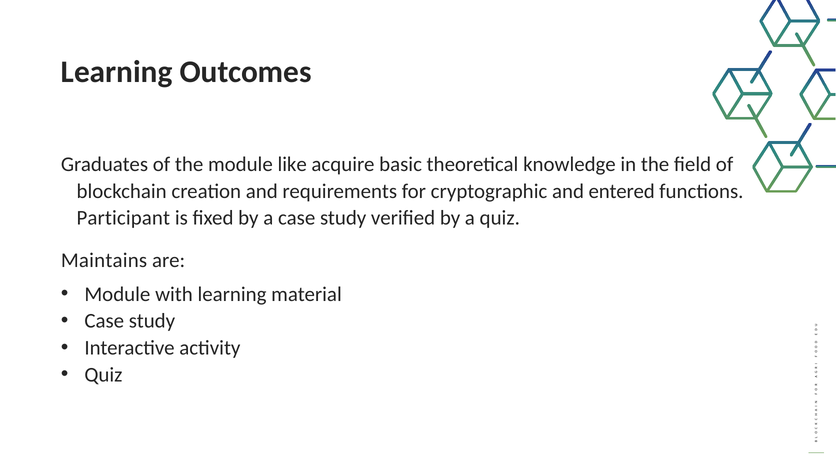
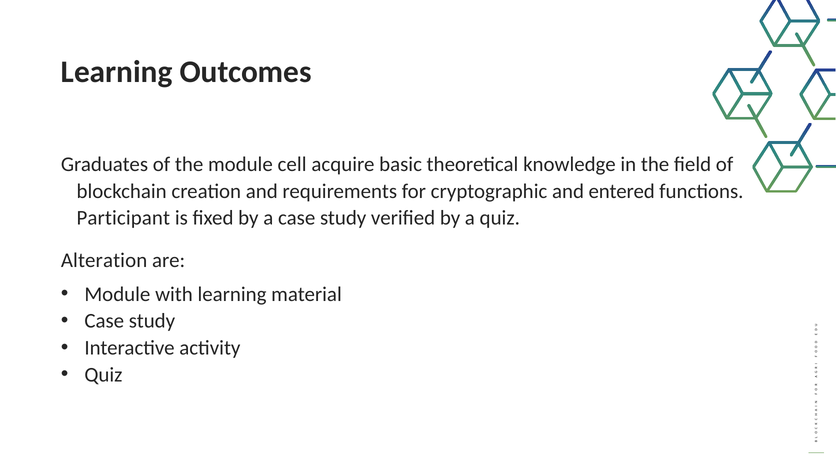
like: like -> cell
Maintains: Maintains -> Alteration
